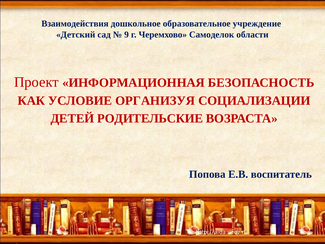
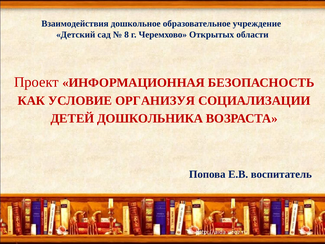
9: 9 -> 8
Самоделок: Самоделок -> Открытых
РОДИТЕЛЬСКИЕ: РОДИТЕЛЬСКИЕ -> ДОШКОЛЬНИКА
